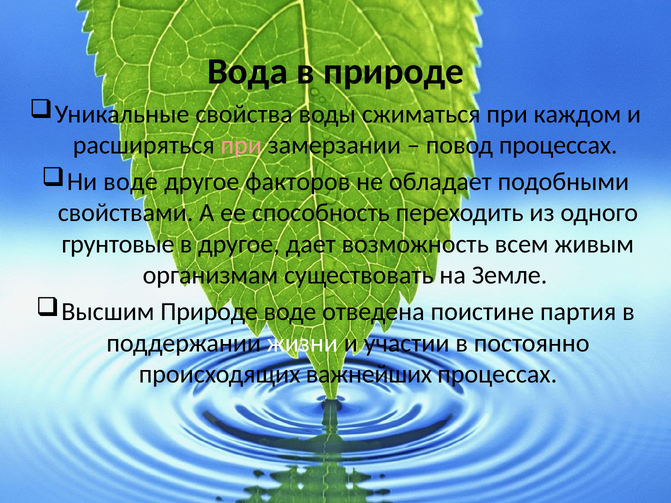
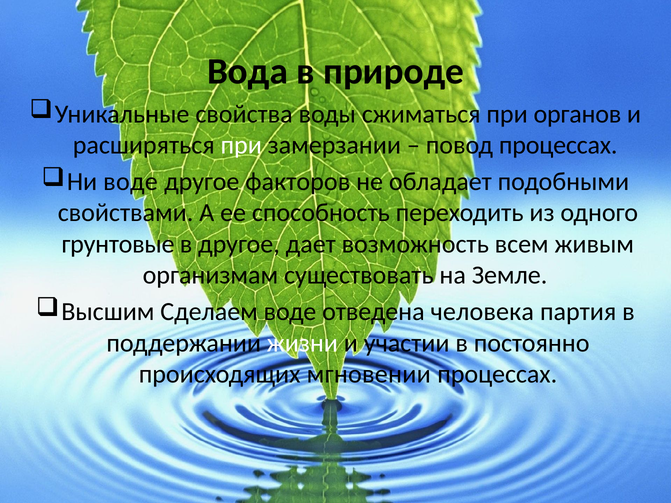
каждом: каждом -> органов
при at (241, 145) colour: pink -> white
Высшим Природе: Природе -> Сделаем
поистине: поистине -> человека
важнейших: важнейших -> мгновении
